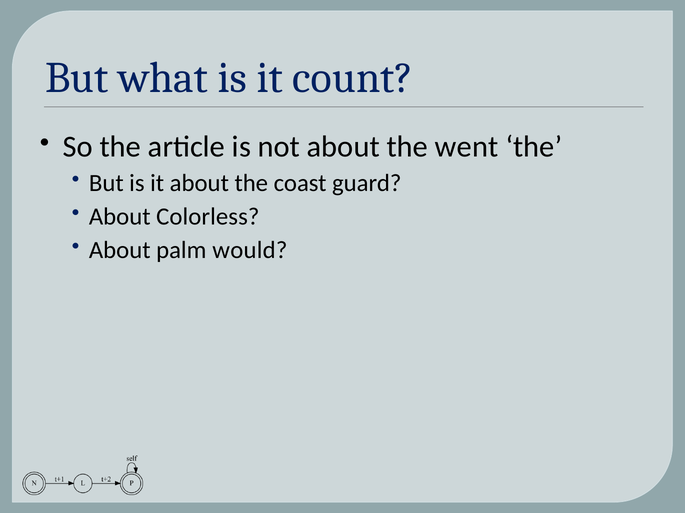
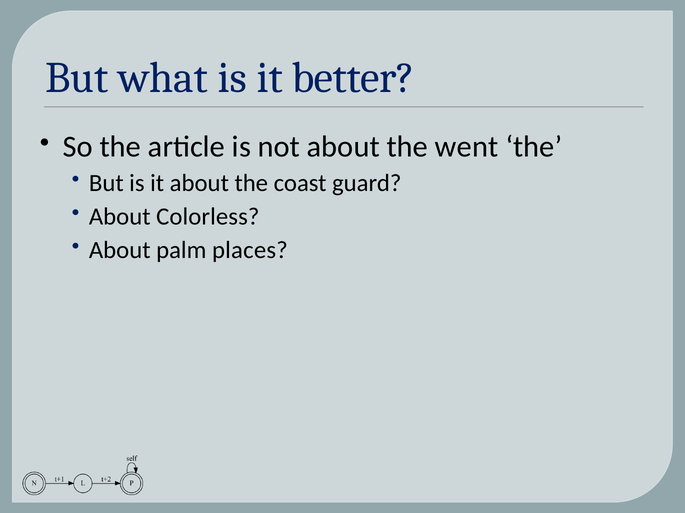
count: count -> better
would: would -> places
